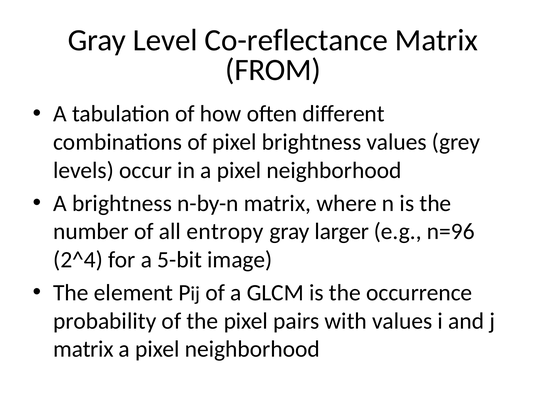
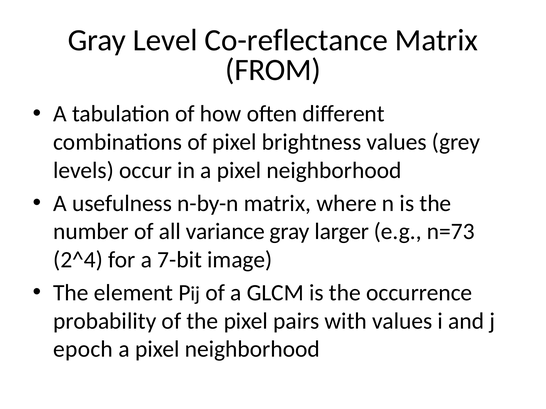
A brightness: brightness -> usefulness
entropy: entropy -> variance
n=96: n=96 -> n=73
5-bit: 5-bit -> 7-bit
matrix at (83, 350): matrix -> epoch
